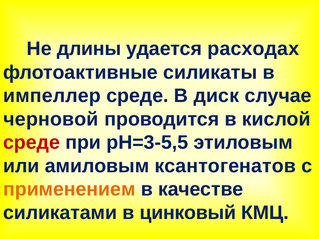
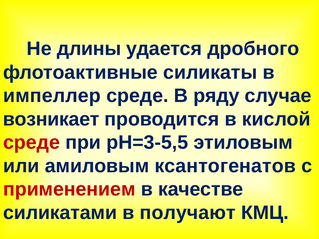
расходах: расходах -> дробного
диск: диск -> ряду
черновой: черновой -> возникает
применением colour: orange -> red
цинковый: цинковый -> получают
